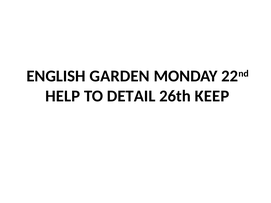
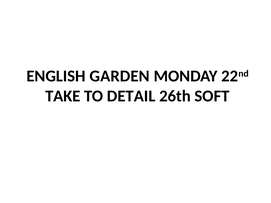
HELP: HELP -> TAKE
KEEP: KEEP -> SOFT
